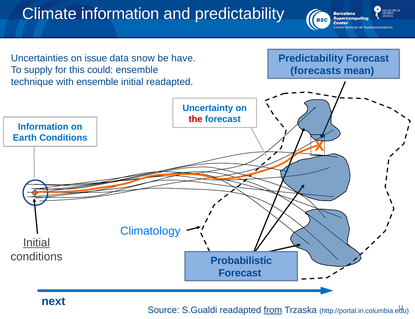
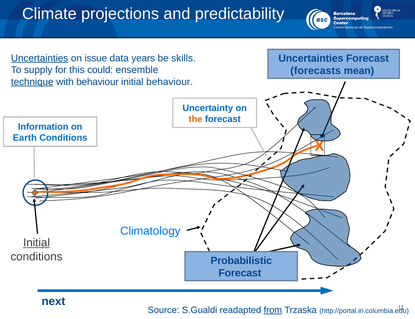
Climate information: information -> projections
Predictability at (311, 58): Predictability -> Uncertainties
Uncertainties at (40, 58) underline: none -> present
snow: snow -> years
have: have -> skills
technique underline: none -> present
with ensemble: ensemble -> behaviour
initial readapted: readapted -> behaviour
the colour: red -> orange
